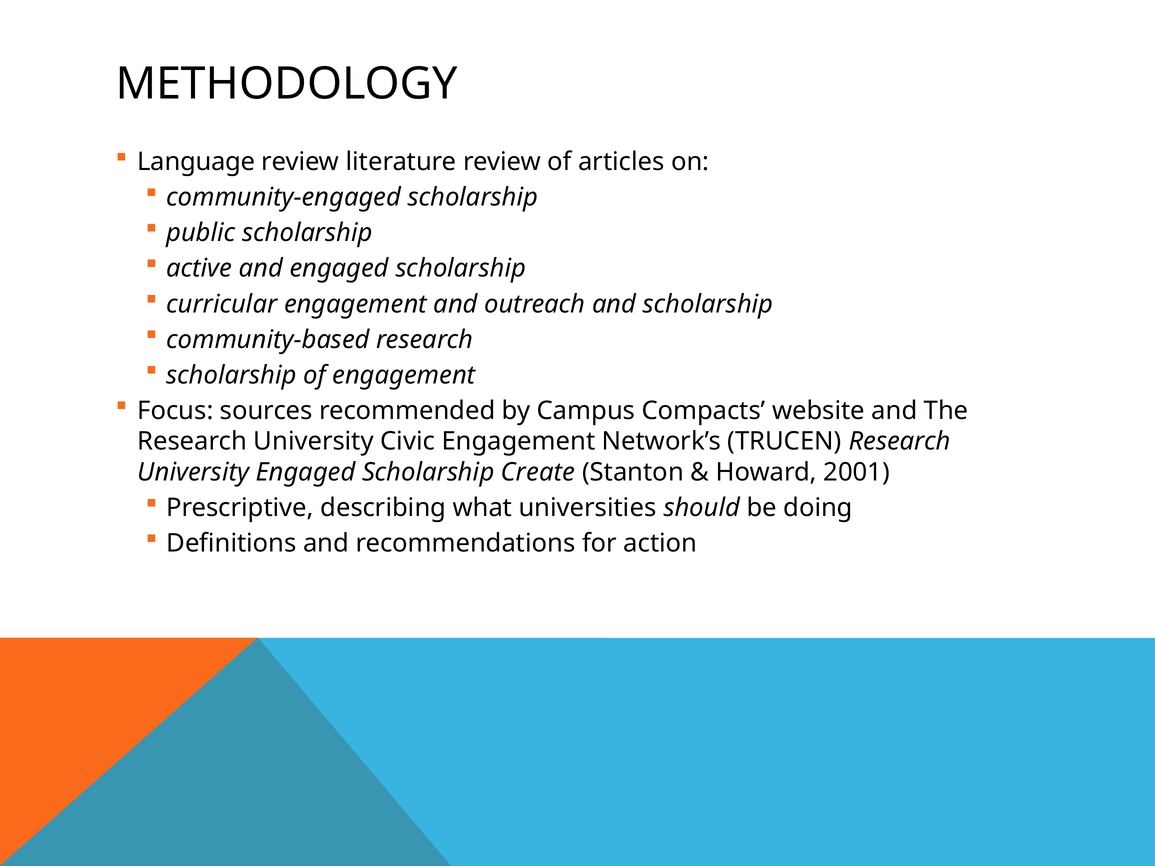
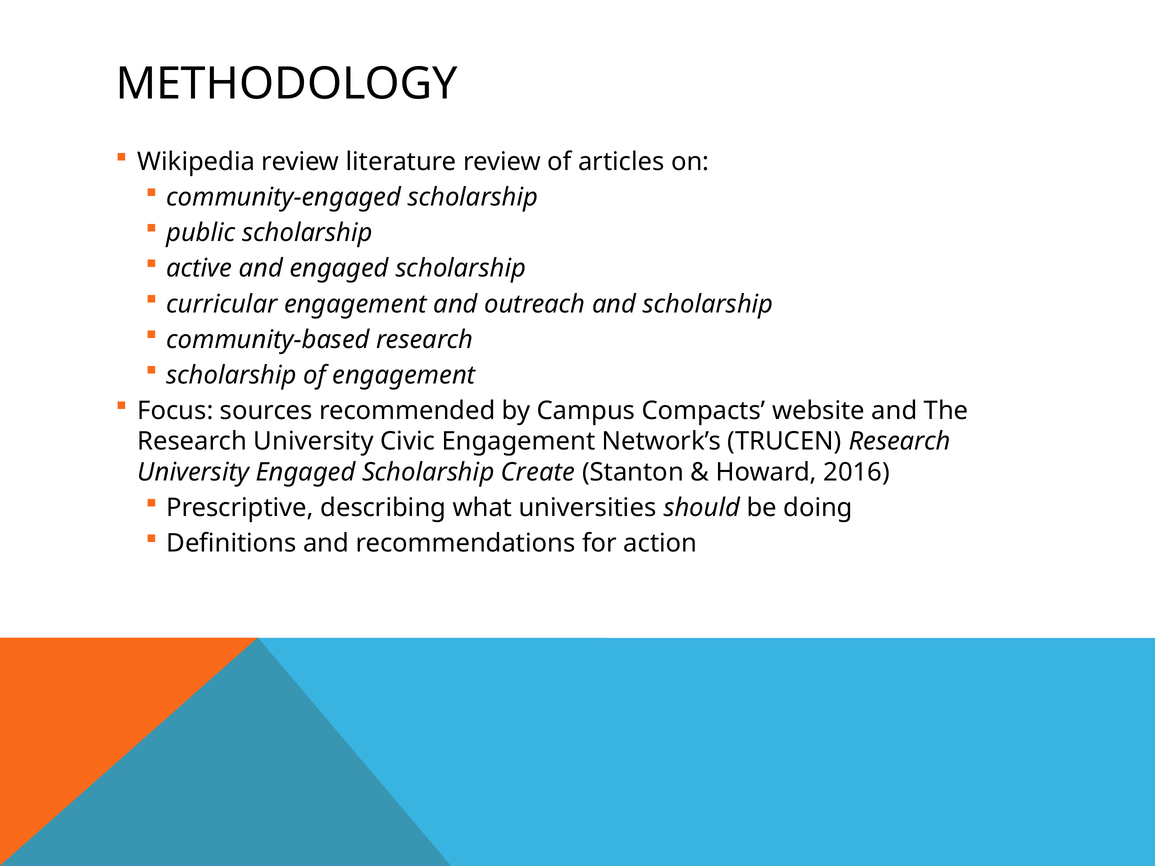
Language: Language -> Wikipedia
2001: 2001 -> 2016
